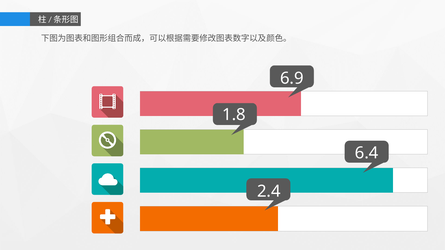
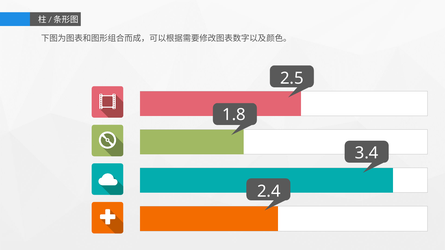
6.9: 6.9 -> 2.5
6.4: 6.4 -> 3.4
